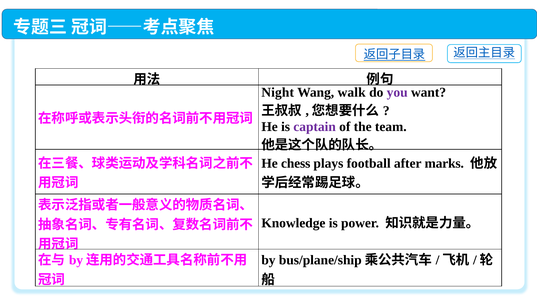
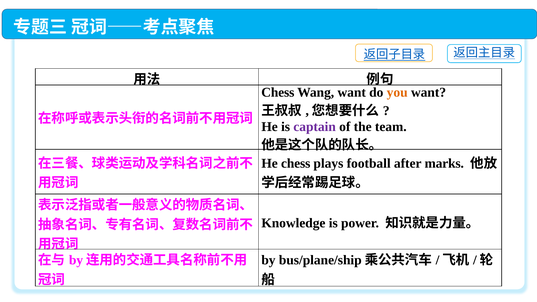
Night at (278, 92): Night -> Chess
Wang walk: walk -> want
you colour: purple -> orange
